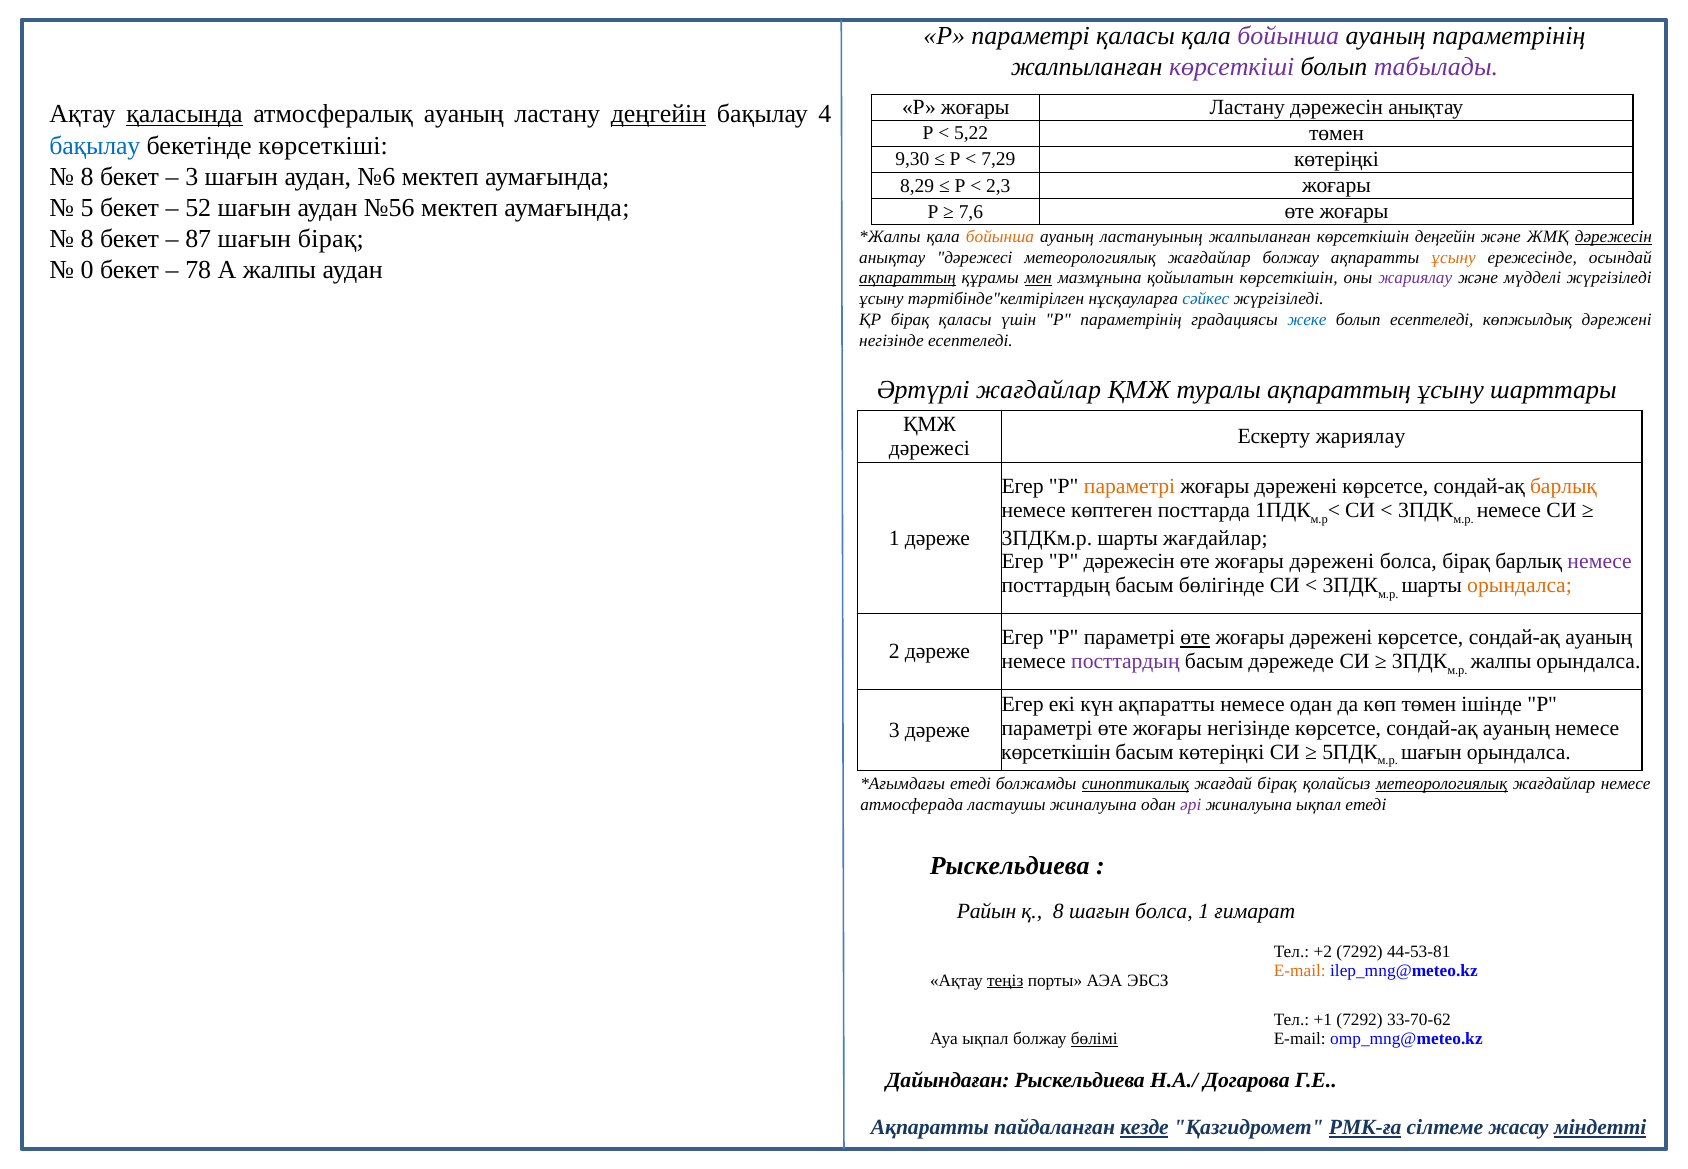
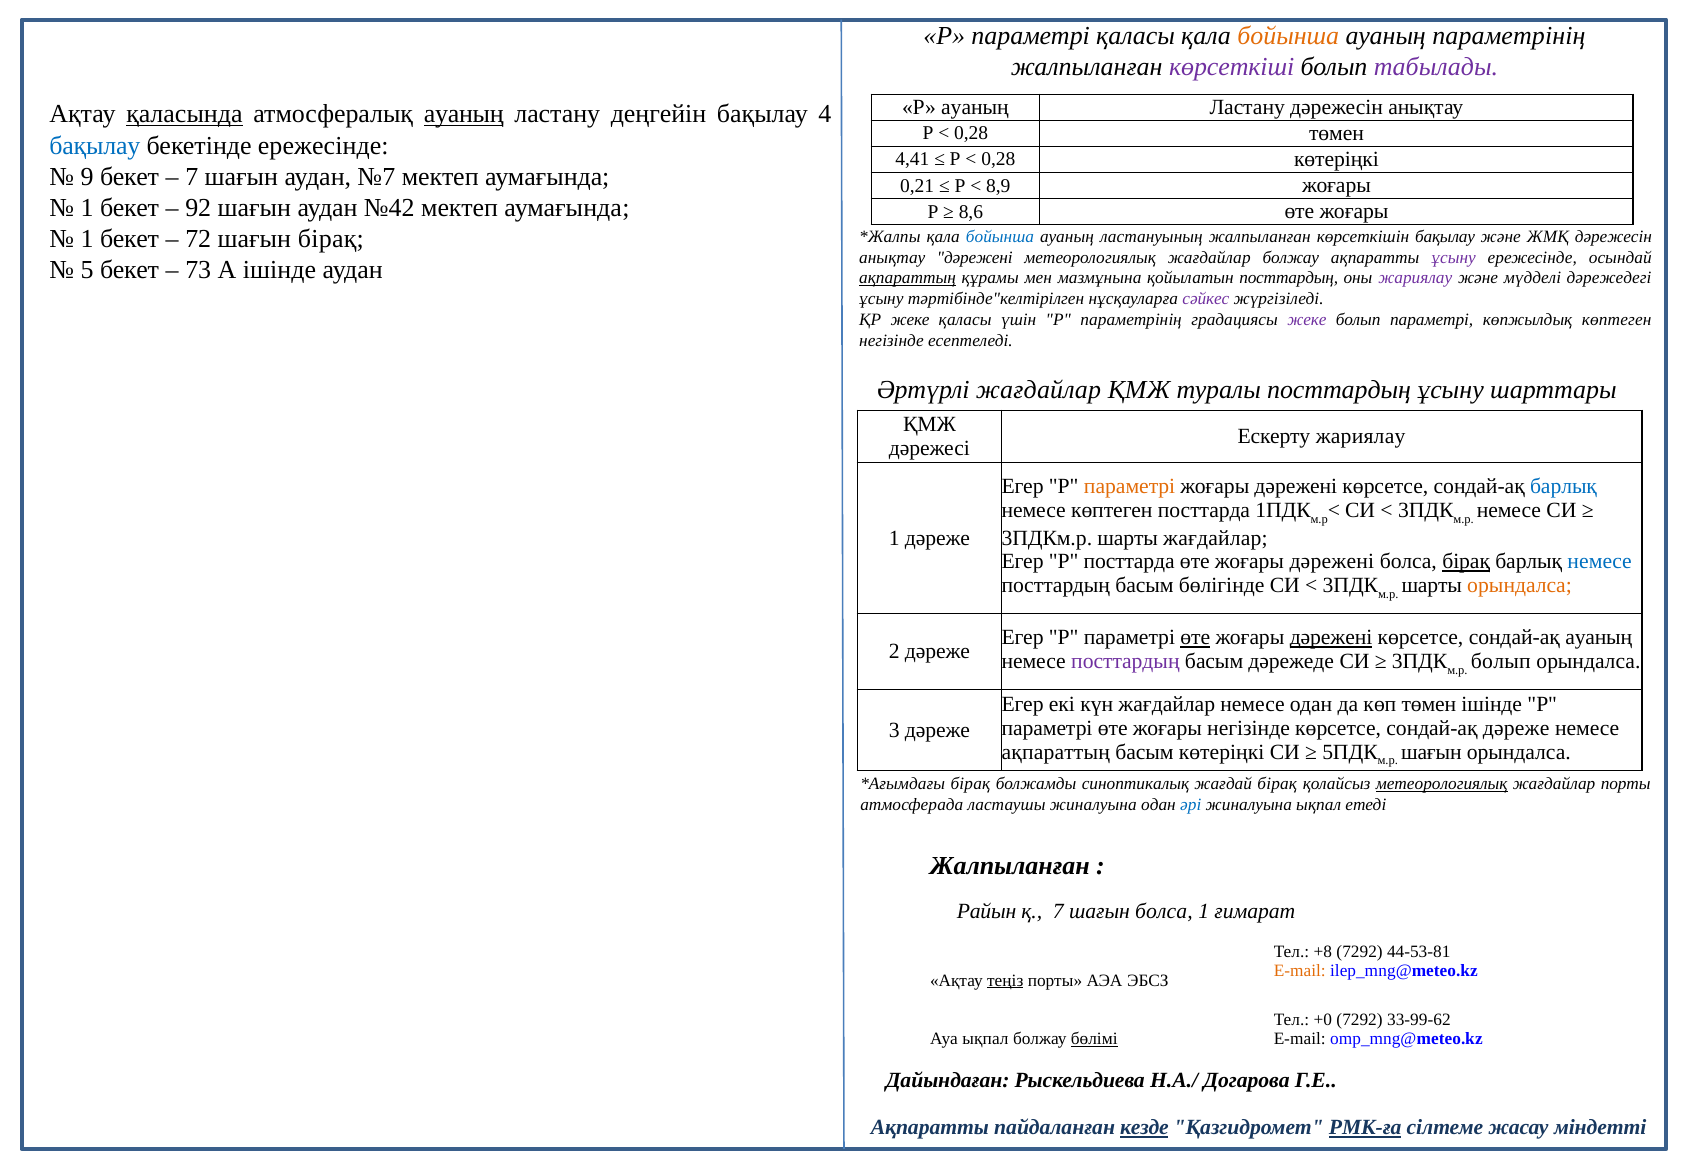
бойынша at (1288, 36) colour: purple -> orange
Р жоғары: жоғары -> ауаның
ауаның at (464, 114) underline: none -> present
деңгейін at (659, 114) underline: present -> none
5,22 at (971, 133): 5,22 -> 0,28
бекетінде көрсеткіші: көрсеткіші -> ережесінде
9,30: 9,30 -> 4,41
7,29 at (998, 159): 7,29 -> 0,28
8 at (87, 177): 8 -> 9
3 at (192, 177): 3 -> 7
№6: №6 -> №7
8,29: 8,29 -> 0,21
2,3: 2,3 -> 8,9
5 at (87, 208): 5 -> 1
52: 52 -> 92
№56: №56 -> №42
7,6: 7,6 -> 8,6
8 at (87, 239): 8 -> 1
87: 87 -> 72
бойынша at (1000, 237) colour: orange -> blue
көрсеткішін деңгейін: деңгейін -> бақылау
дәрежесін at (1613, 237) underline: present -> none
анықтау дәрежесі: дәрежесі -> дәрежені
ұсыну at (1454, 257) colour: orange -> purple
0: 0 -> 5
78: 78 -> 73
А жалпы: жалпы -> ішінде
мен underline: present -> none
қойылатын көрсеткішін: көрсеткішін -> посттардың
мүдделі жүргізіледі: жүргізіледі -> дәрежедегі
сәйкес colour: blue -> purple
ҚР бірақ: бірақ -> жеке
жеке at (1307, 320) colour: blue -> purple
болып есептеледі: есептеледі -> параметрі
көпжылдық дәрежені: дәрежені -> көптеген
туралы ақпараттың: ақпараттың -> посттардың
барлық at (1564, 487) colour: orange -> blue
P дәрежесін: дәрежесін -> посттарда
бірақ at (1466, 562) underline: none -> present
немесе at (1600, 562) colour: purple -> blue
дәрежені at (1331, 638) underline: none -> present
жалпы at (1501, 661): жалпы -> болып
күн ақпаратты: ақпаратты -> жағдайлар
ауаның at (1516, 728): ауаның -> дәреже
көрсеткішін at (1056, 752): көрсеткішін -> ақпараттың
етеді at (971, 783): етеді -> бірақ
синоптикалық underline: present -> none
жағдайлар немесе: немесе -> порты
әрі colour: purple -> blue
Рыскельдиева at (1010, 866): Рыскельдиева -> Жалпыланған
қ 8: 8 -> 7
+2: +2 -> +8
+1: +1 -> +0
33-70-62: 33-70-62 -> 33-99-62
міндетті underline: present -> none
